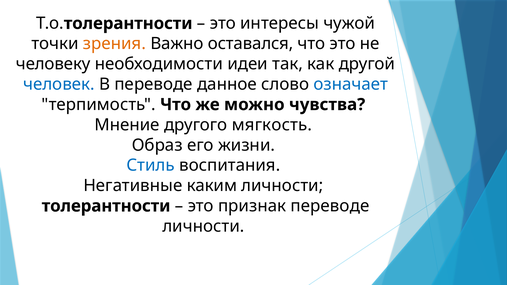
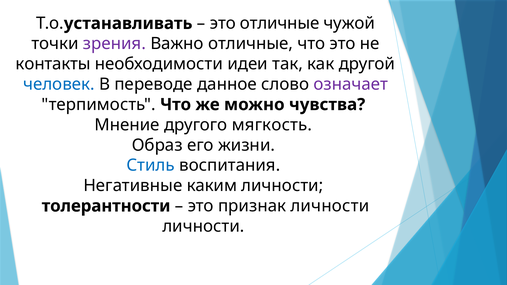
толерантности at (128, 23): толерантности -> устанавливать
это интересы: интересы -> отличные
зрения colour: orange -> purple
Важно оставался: оставался -> отличные
человеку: человеку -> контакты
означает colour: blue -> purple
признак переводе: переводе -> личности
